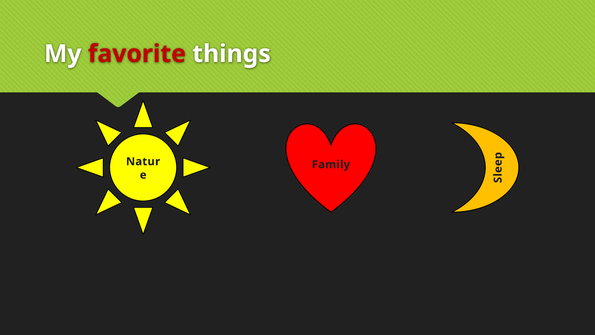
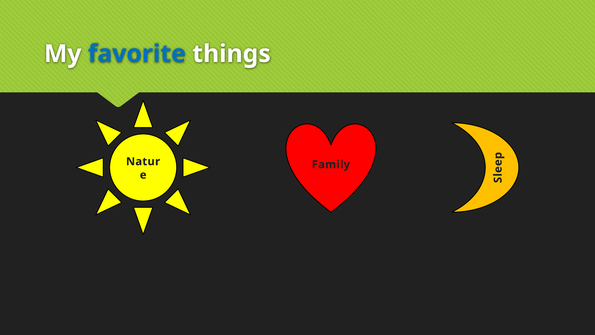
favorite colour: red -> blue
